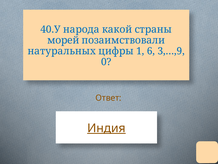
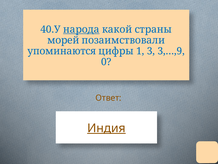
народа underline: none -> present
натуральных: натуральных -> упоминаются
6: 6 -> 3
